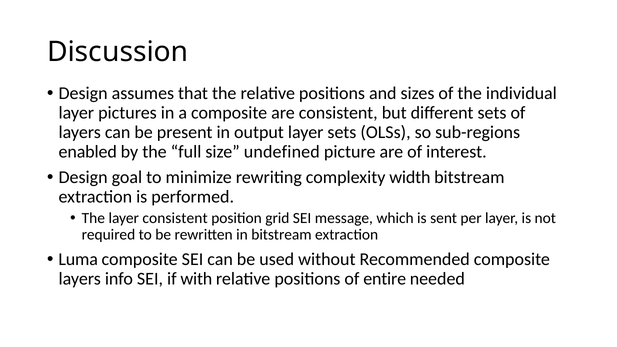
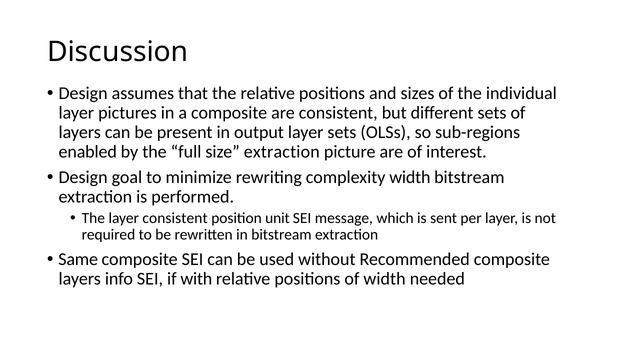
size undefined: undefined -> extraction
grid: grid -> unit
Luma: Luma -> Same
of entire: entire -> width
